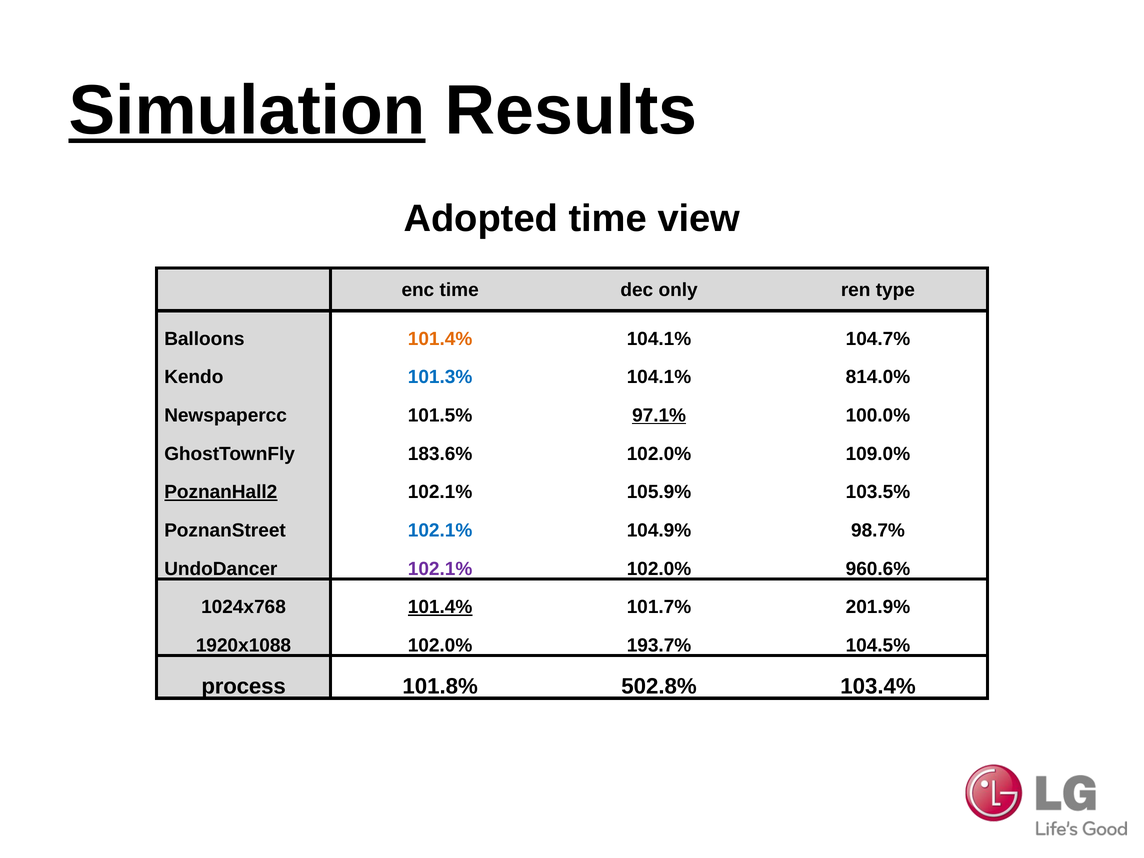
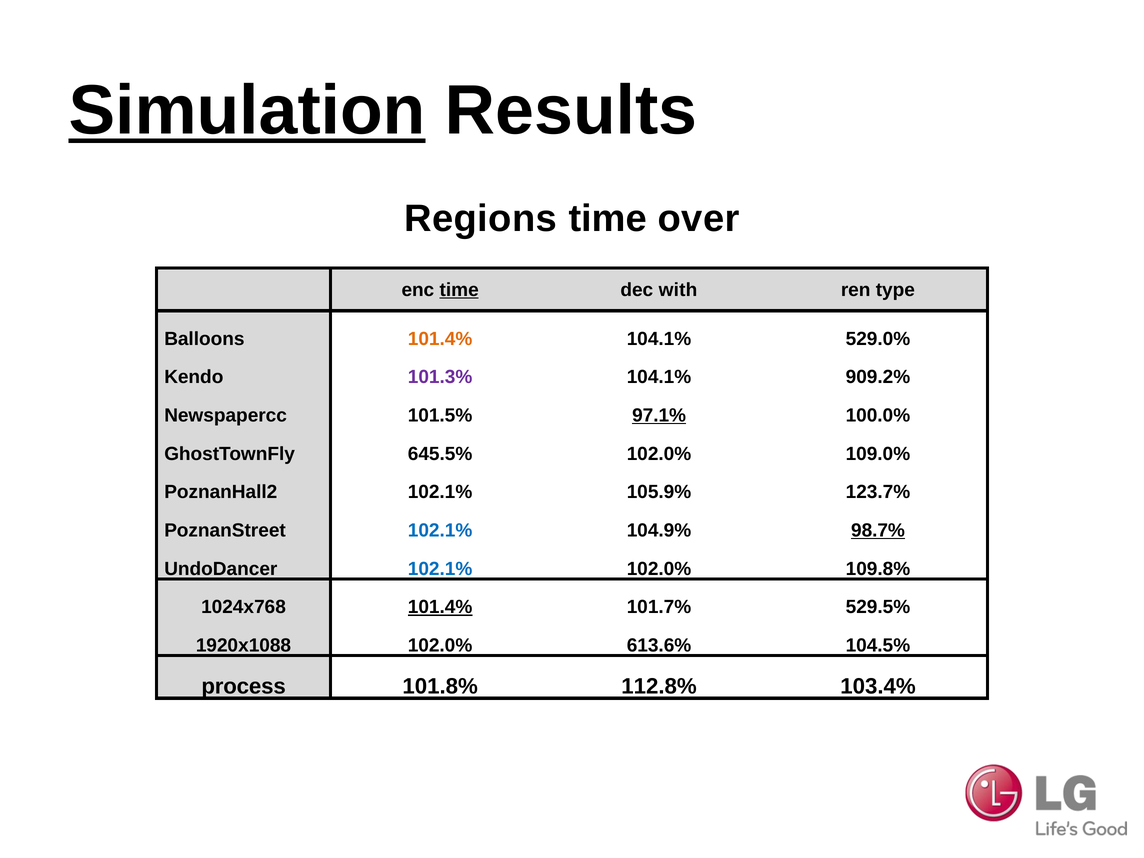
Adopted: Adopted -> Regions
view: view -> over
time at (459, 290) underline: none -> present
only: only -> with
104.7%: 104.7% -> 529.0%
101.3% colour: blue -> purple
814.0%: 814.0% -> 909.2%
183.6%: 183.6% -> 645.5%
PoznanHall2 underline: present -> none
103.5%: 103.5% -> 123.7%
98.7% underline: none -> present
102.1% at (440, 569) colour: purple -> blue
960.6%: 960.6% -> 109.8%
201.9%: 201.9% -> 529.5%
193.7%: 193.7% -> 613.6%
502.8%: 502.8% -> 112.8%
